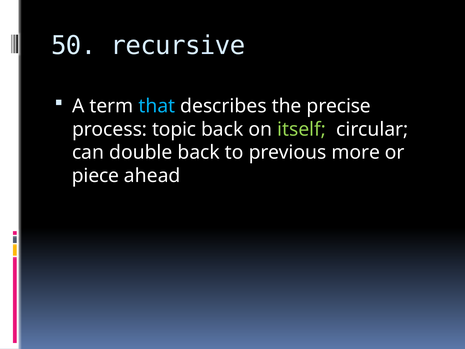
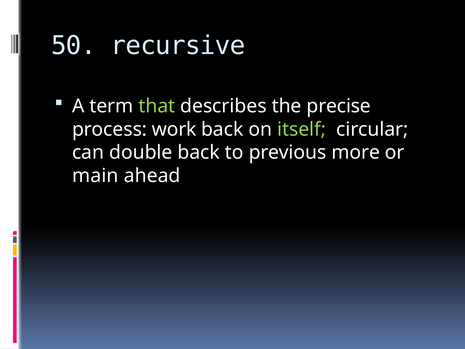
that colour: light blue -> light green
topic: topic -> work
piece: piece -> main
